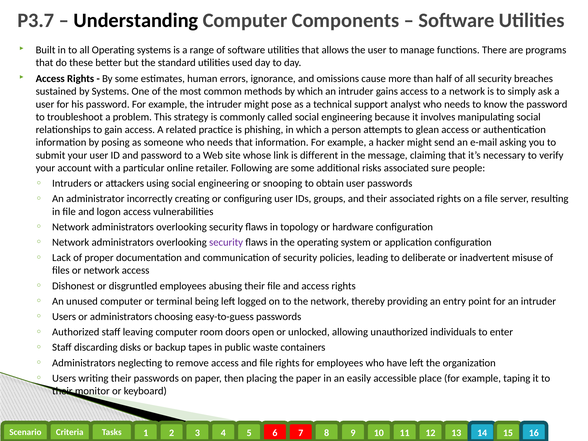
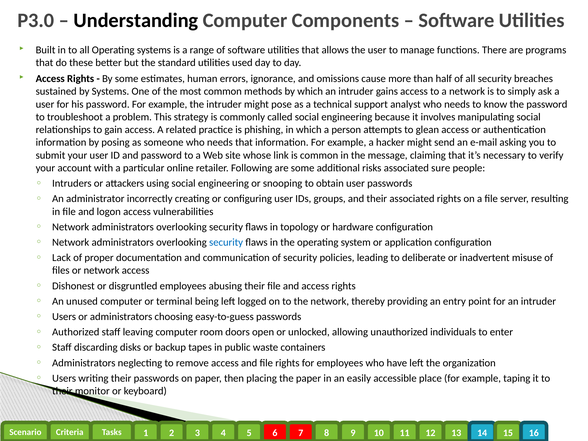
P3.7: P3.7 -> P3.0
is different: different -> common
security at (226, 242) colour: purple -> blue
